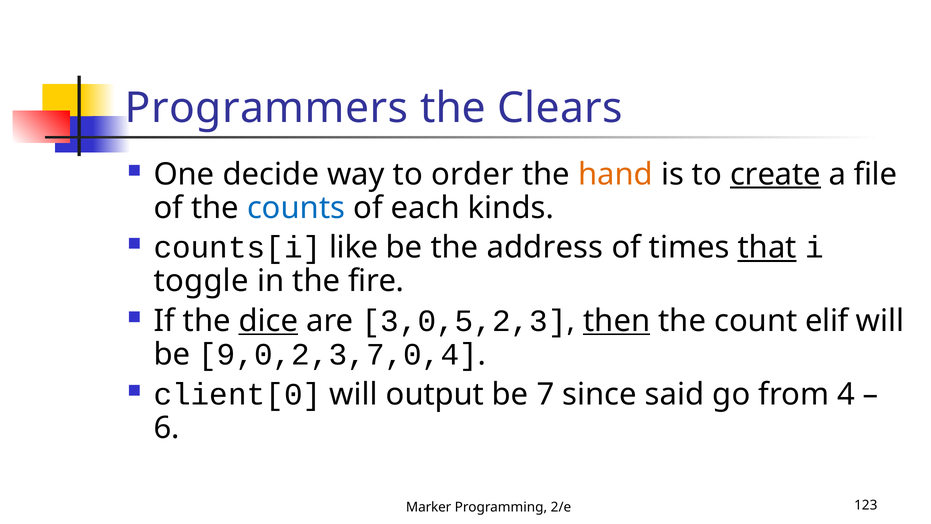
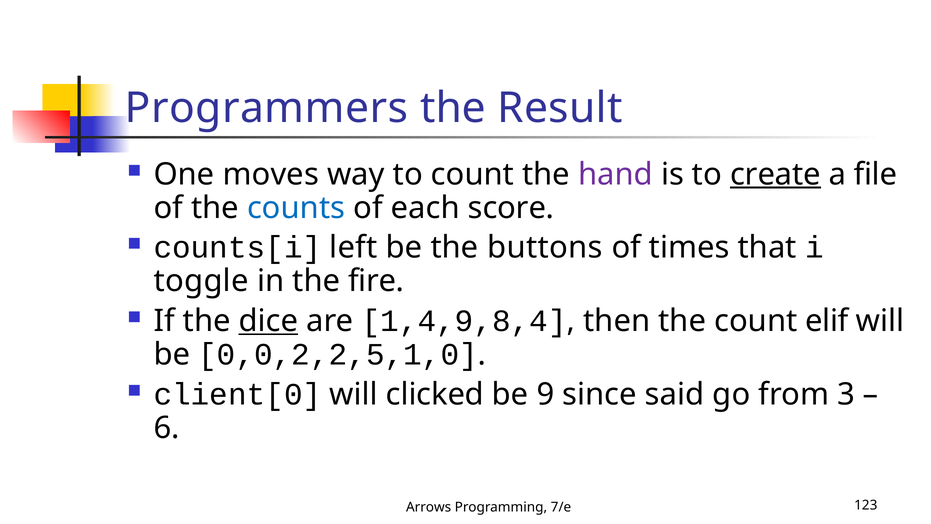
Clears: Clears -> Result
decide: decide -> moves
to order: order -> count
hand colour: orange -> purple
kinds: kinds -> score
like: like -> left
address: address -> buttons
that underline: present -> none
3,0,5,2,3: 3,0,5,2,3 -> 1,4,9,8,4
then underline: present -> none
9,0,2,3,7,0,4: 9,0,2,3,7,0,4 -> 0,0,2,2,5,1,0
output: output -> clicked
7: 7 -> 9
4: 4 -> 3
Marker: Marker -> Arrows
2/e: 2/e -> 7/e
